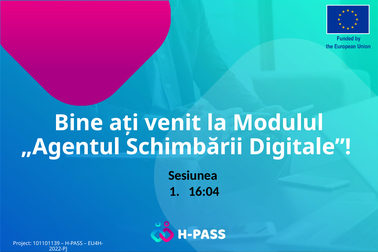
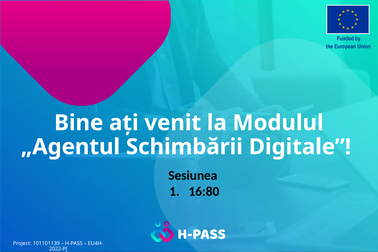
16:04: 16:04 -> 16:80
